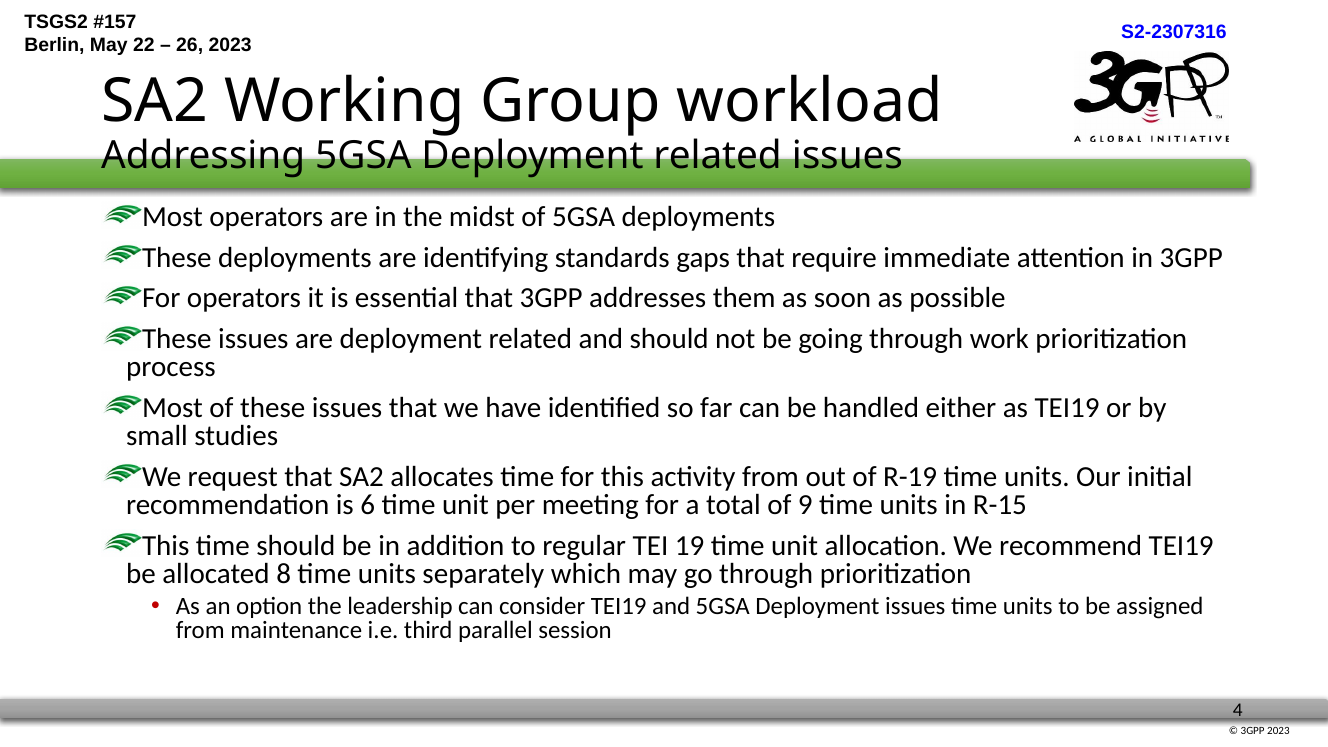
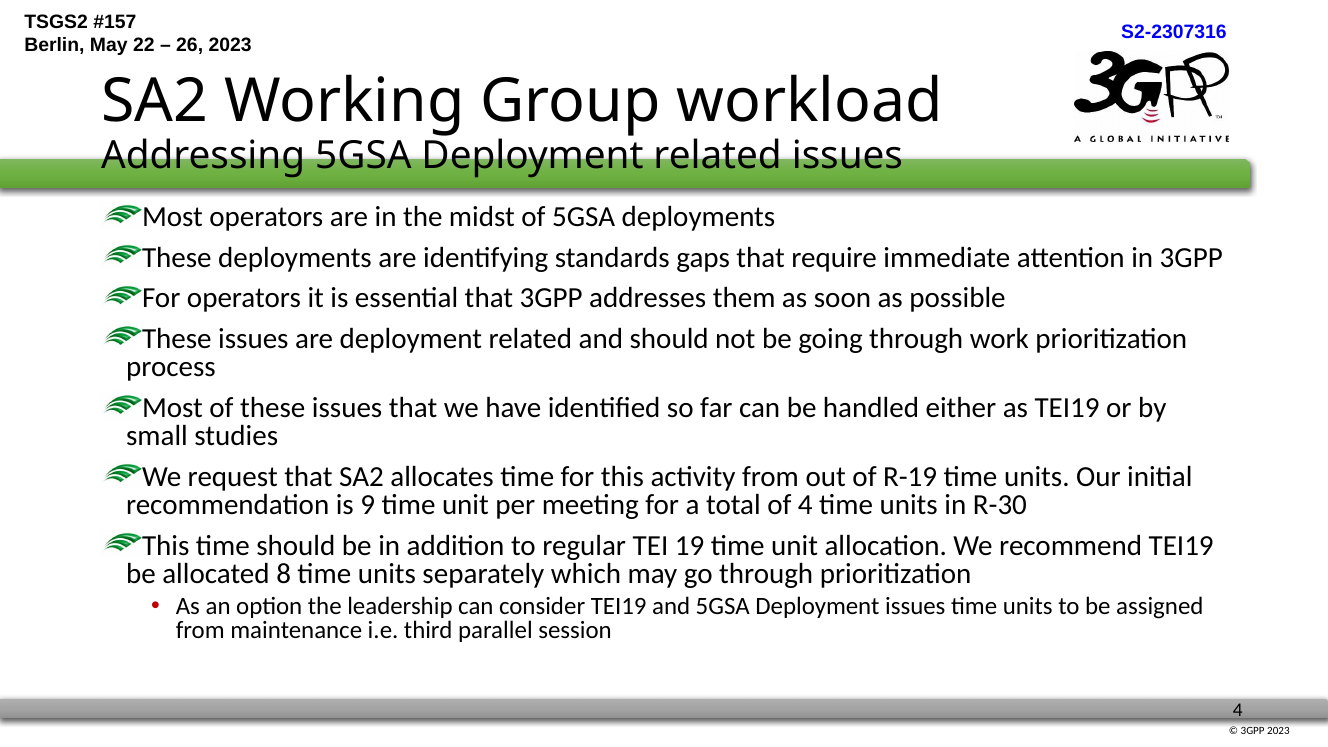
6: 6 -> 9
of 9: 9 -> 4
R-15: R-15 -> R-30
